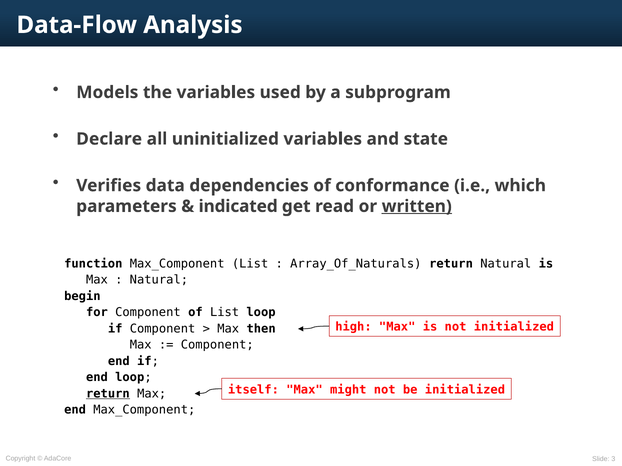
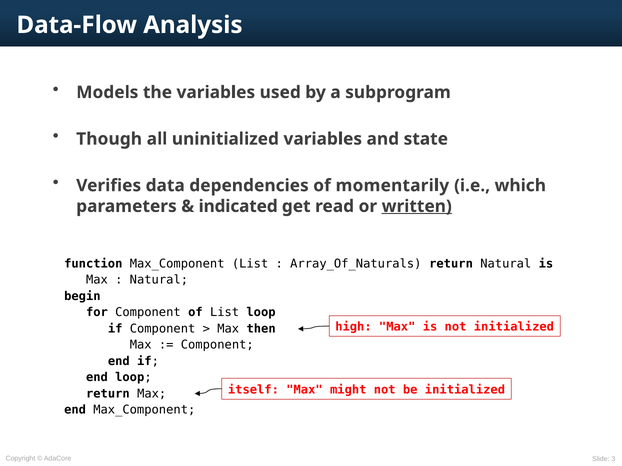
Declare: Declare -> Though
conformance: conformance -> momentarily
return at (108, 394) underline: present -> none
